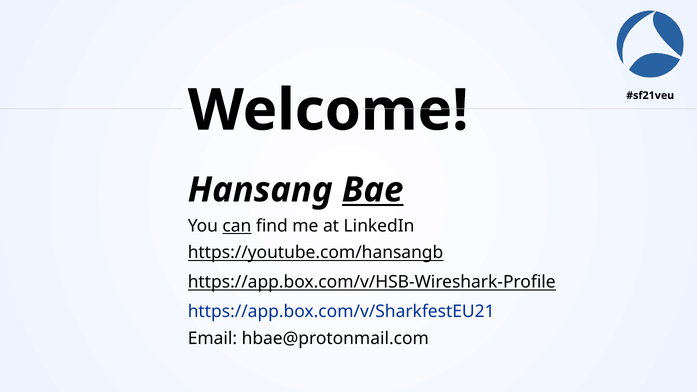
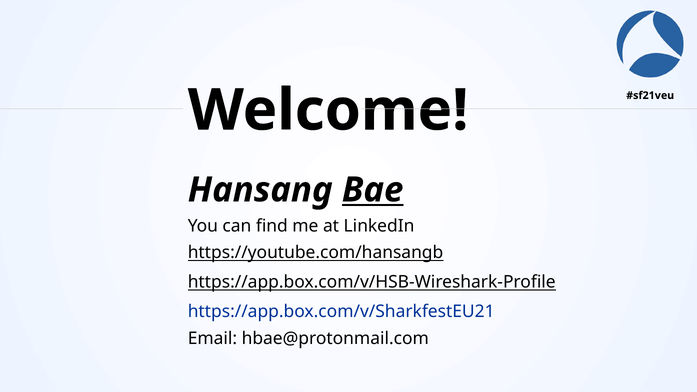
can underline: present -> none
